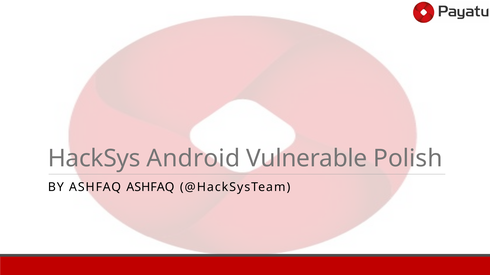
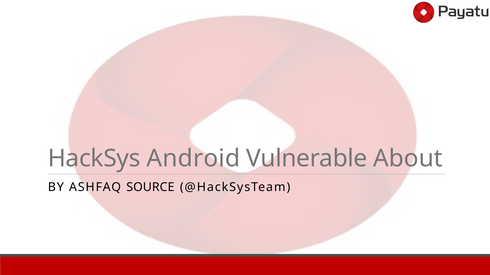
Polish: Polish -> About
ASHFAQ ASHFAQ: ASHFAQ -> SOURCE
